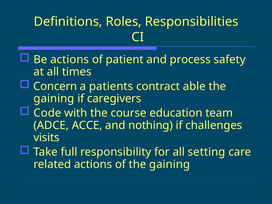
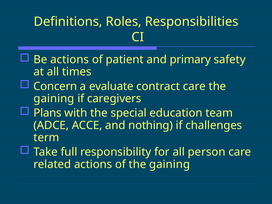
process: process -> primary
patients: patients -> evaluate
contract able: able -> care
Code: Code -> Plans
course: course -> special
visits: visits -> term
setting: setting -> person
